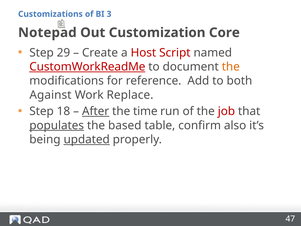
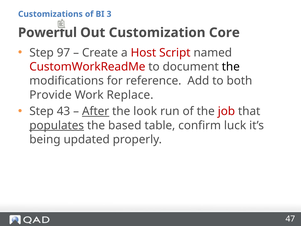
Notepad: Notepad -> Powerful
29: 29 -> 97
CustomWorkReadMe underline: present -> none
the at (231, 67) colour: orange -> black
Against: Against -> Provide
18: 18 -> 43
time: time -> look
also: also -> luck
updated underline: present -> none
